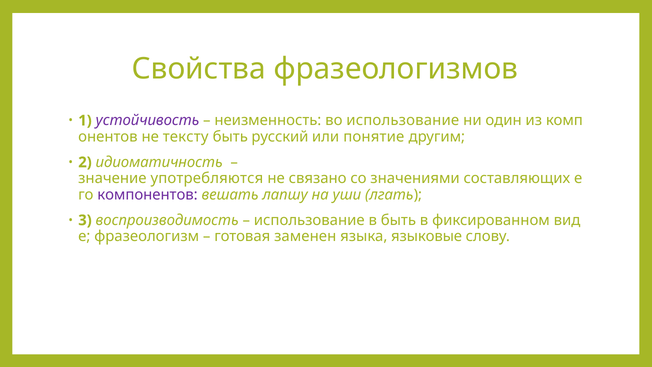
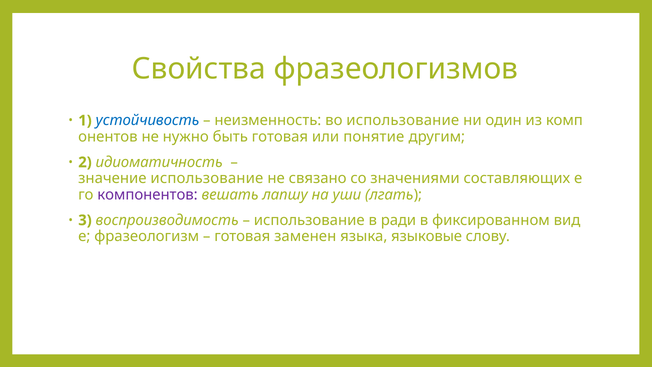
устойчивость colour: purple -> blue
тексту: тексту -> нужно
быть русский: русский -> готовая
значение употребляются: употребляются -> использование
в быть: быть -> ради
